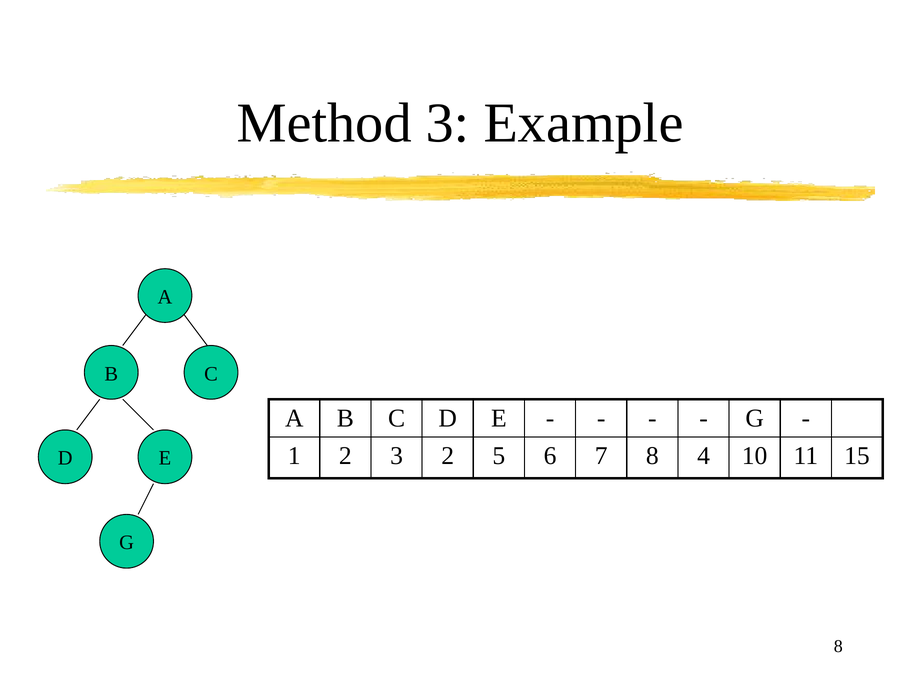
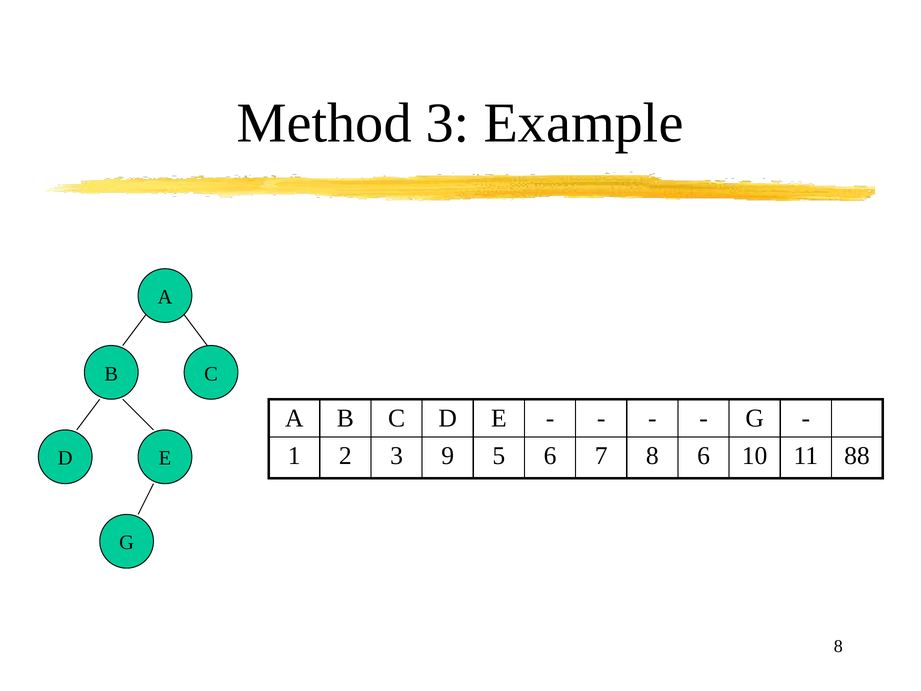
3 2: 2 -> 9
8 4: 4 -> 6
15: 15 -> 88
